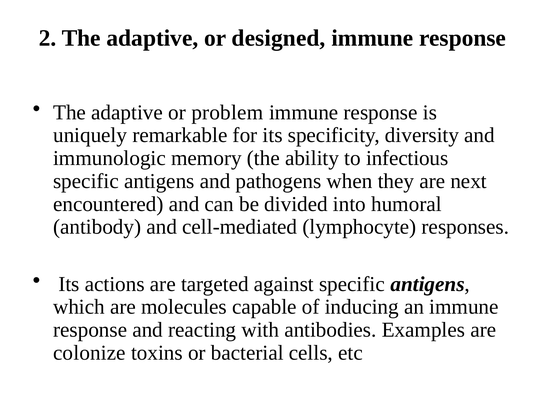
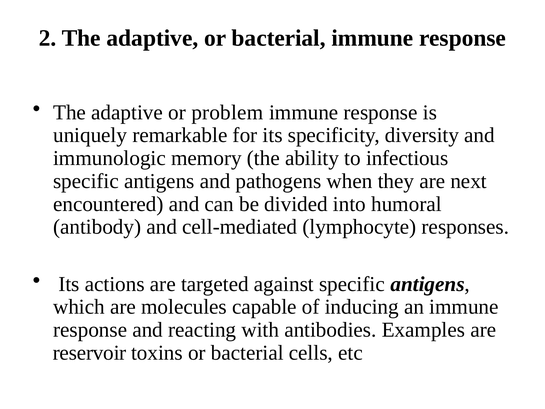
adaptive or designed: designed -> bacterial
colonize: colonize -> reservoir
